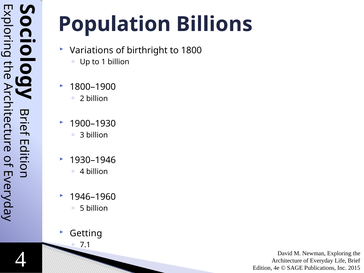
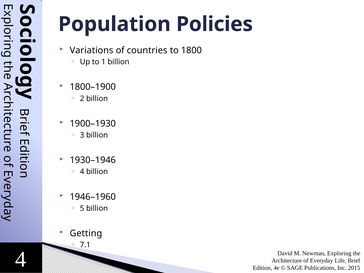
Billions: Billions -> Policies
birthright: birthright -> countries
